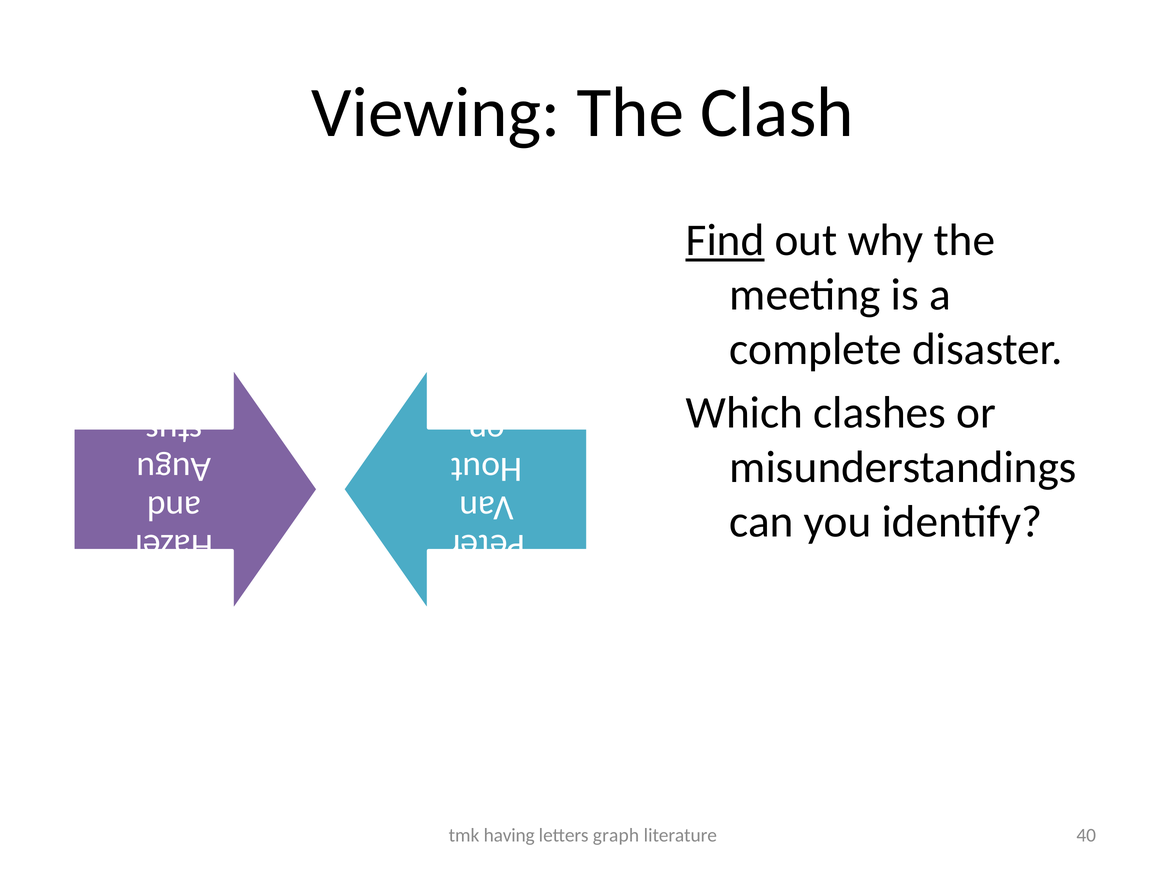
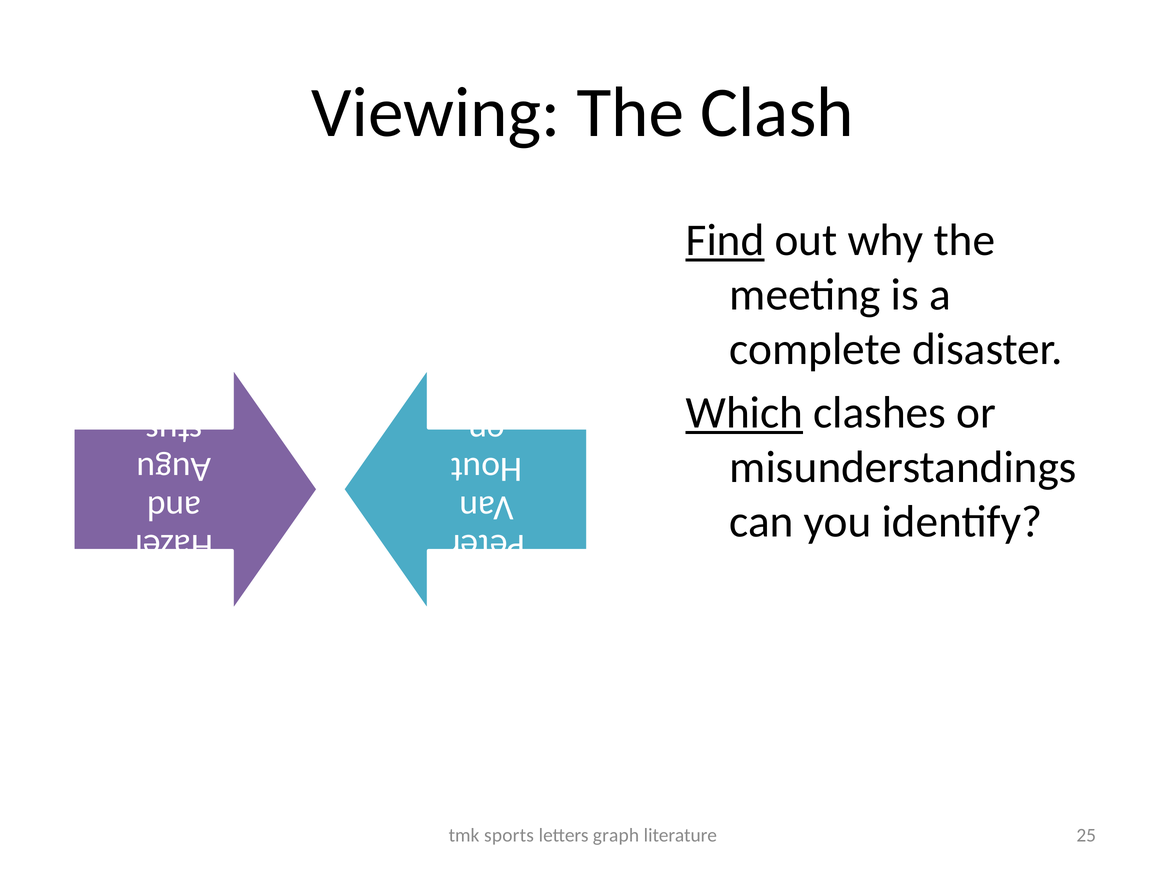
Which underline: none -> present
having: having -> sports
40: 40 -> 25
